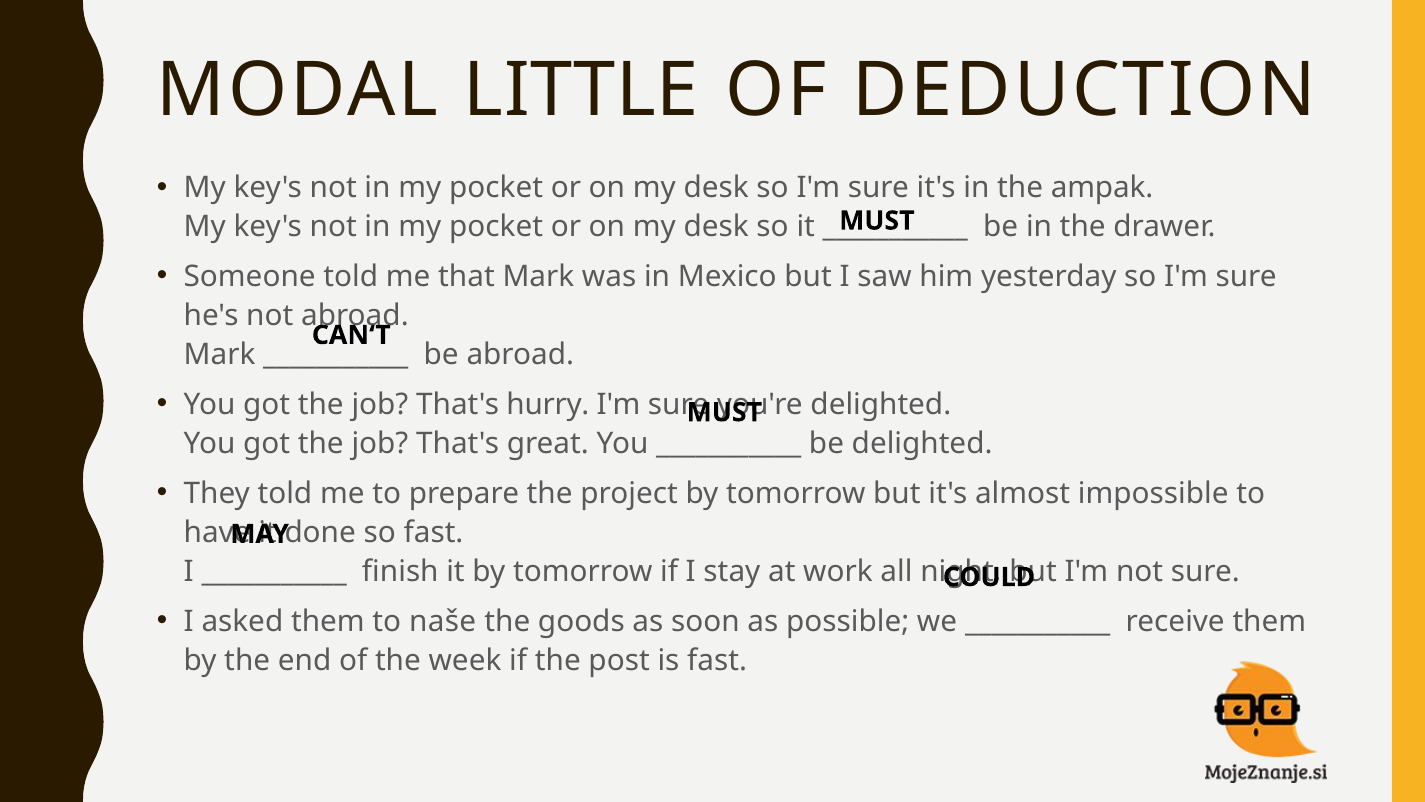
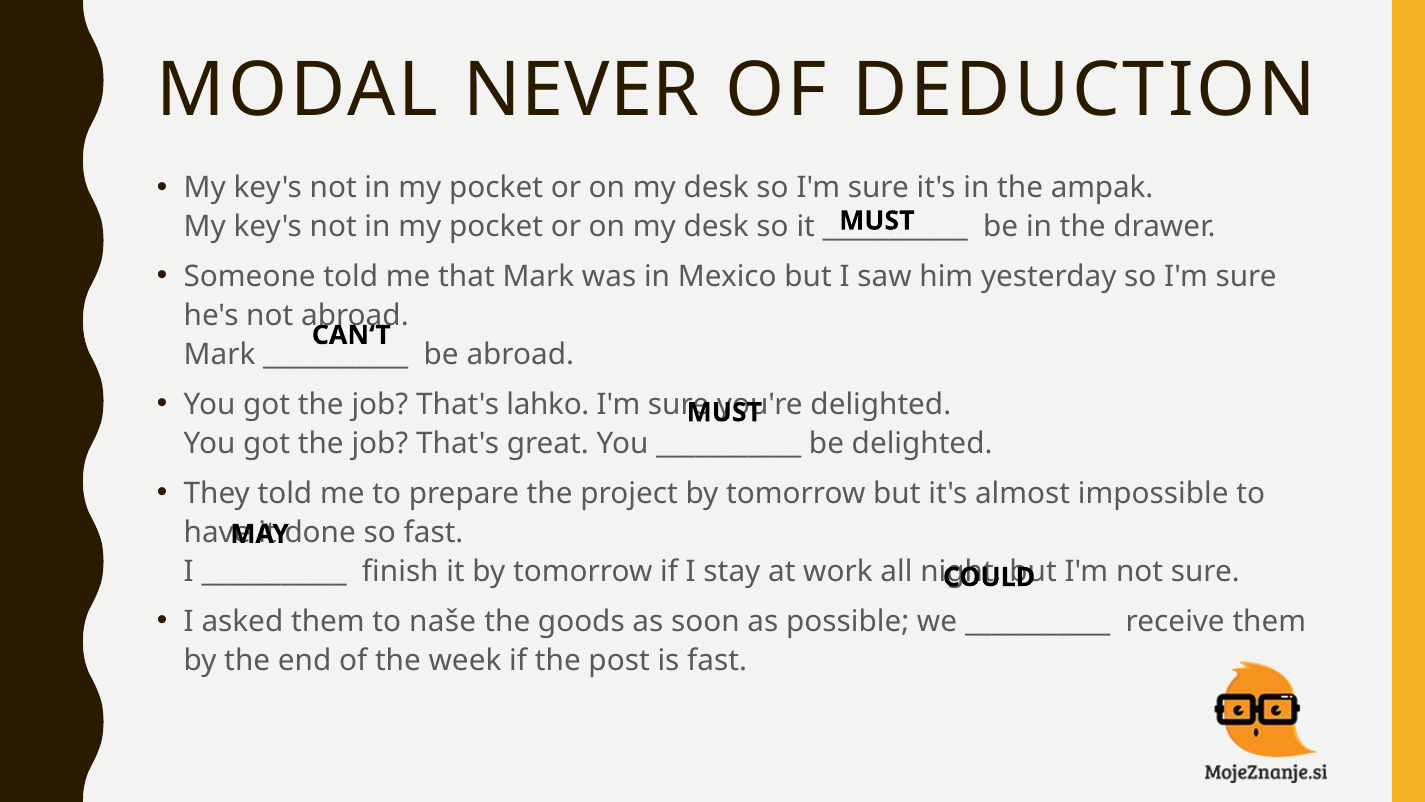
LITTLE: LITTLE -> NEVER
hurry: hurry -> lahko
